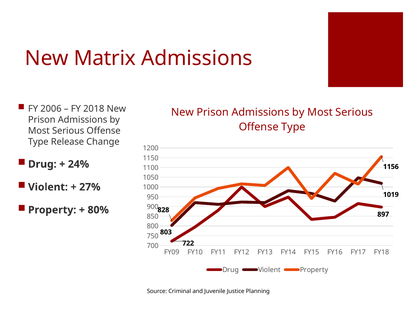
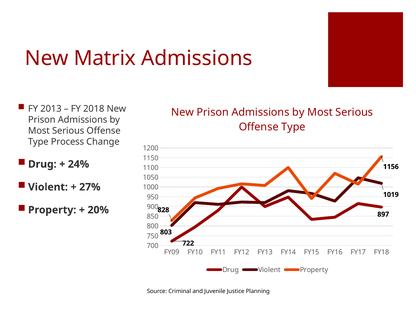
2006: 2006 -> 2013
Release: Release -> Process
80%: 80% -> 20%
